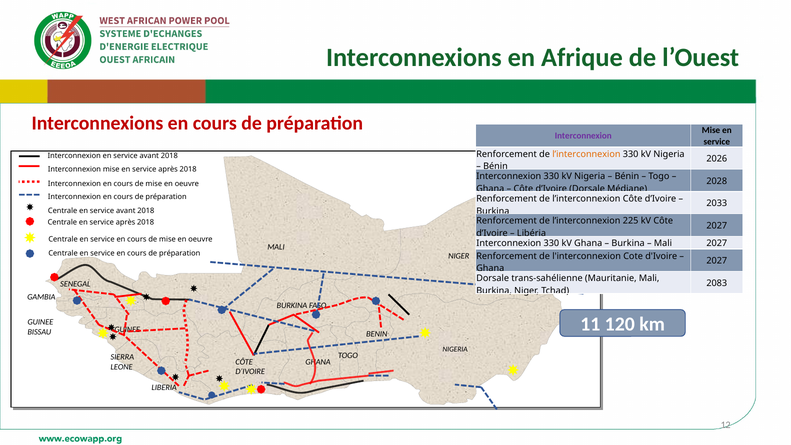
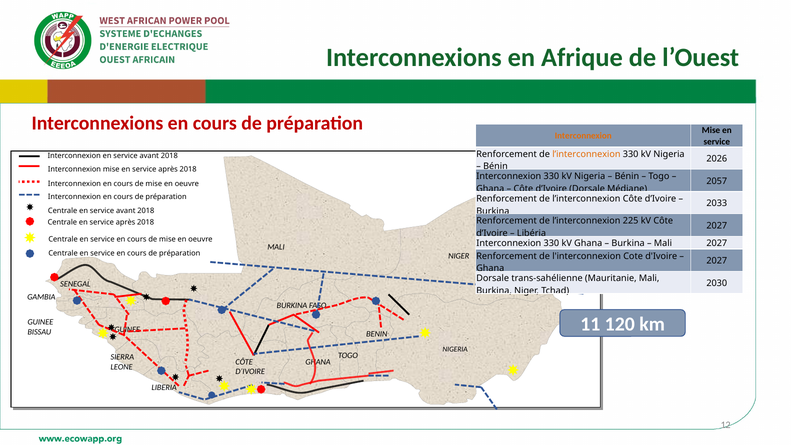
Interconnexion at (583, 136) colour: purple -> orange
2028: 2028 -> 2057
2083: 2083 -> 2030
